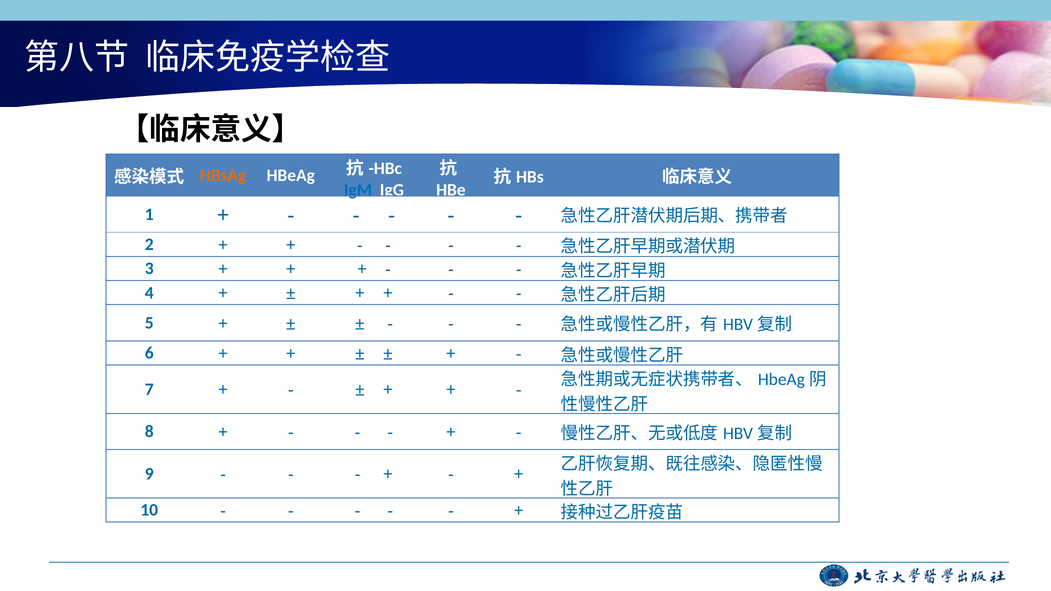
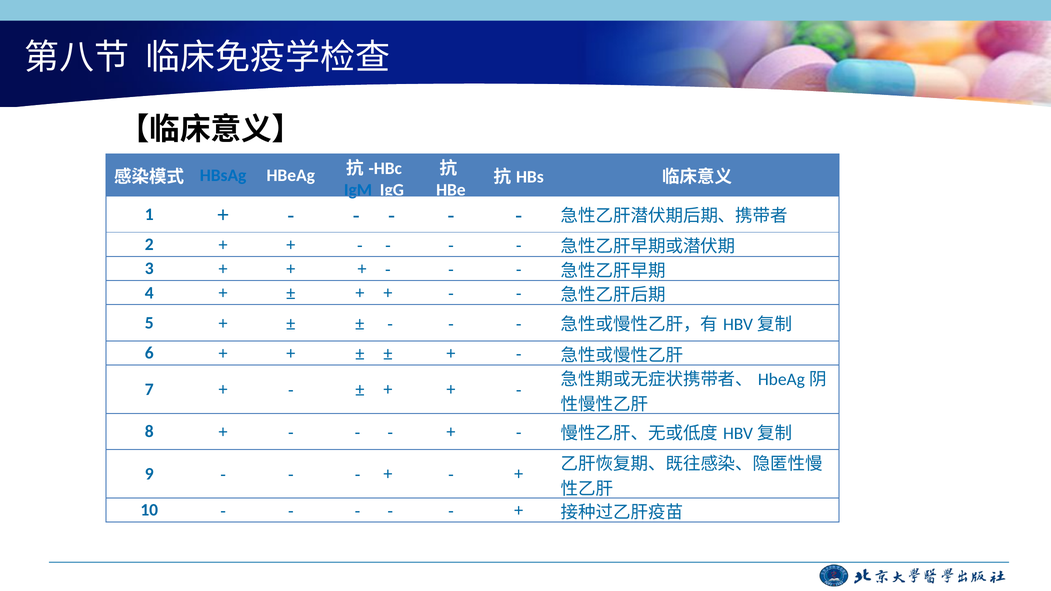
HBsAg colour: orange -> blue
